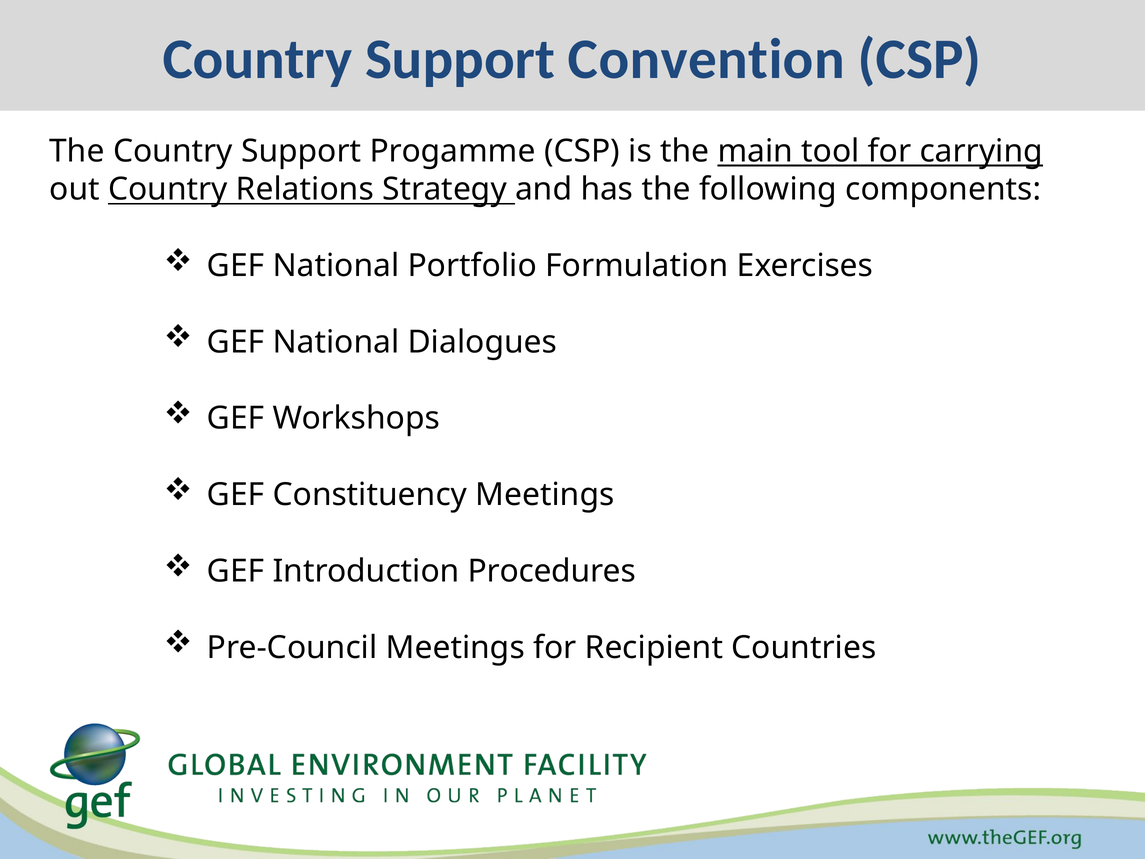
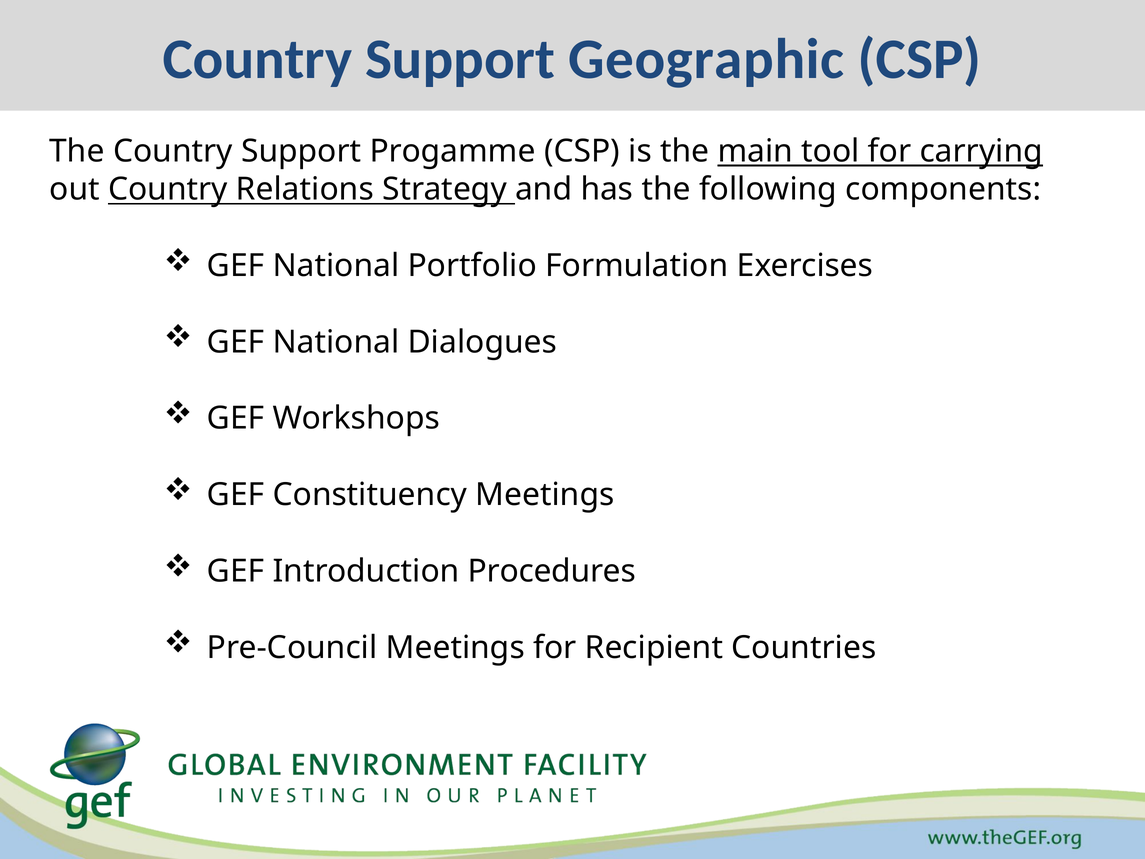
Convention: Convention -> Geographic
